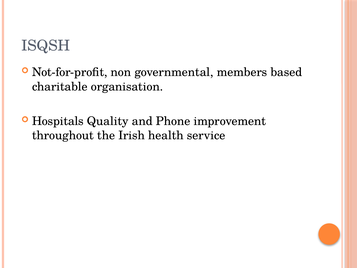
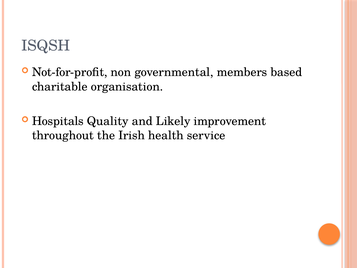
Phone: Phone -> Likely
